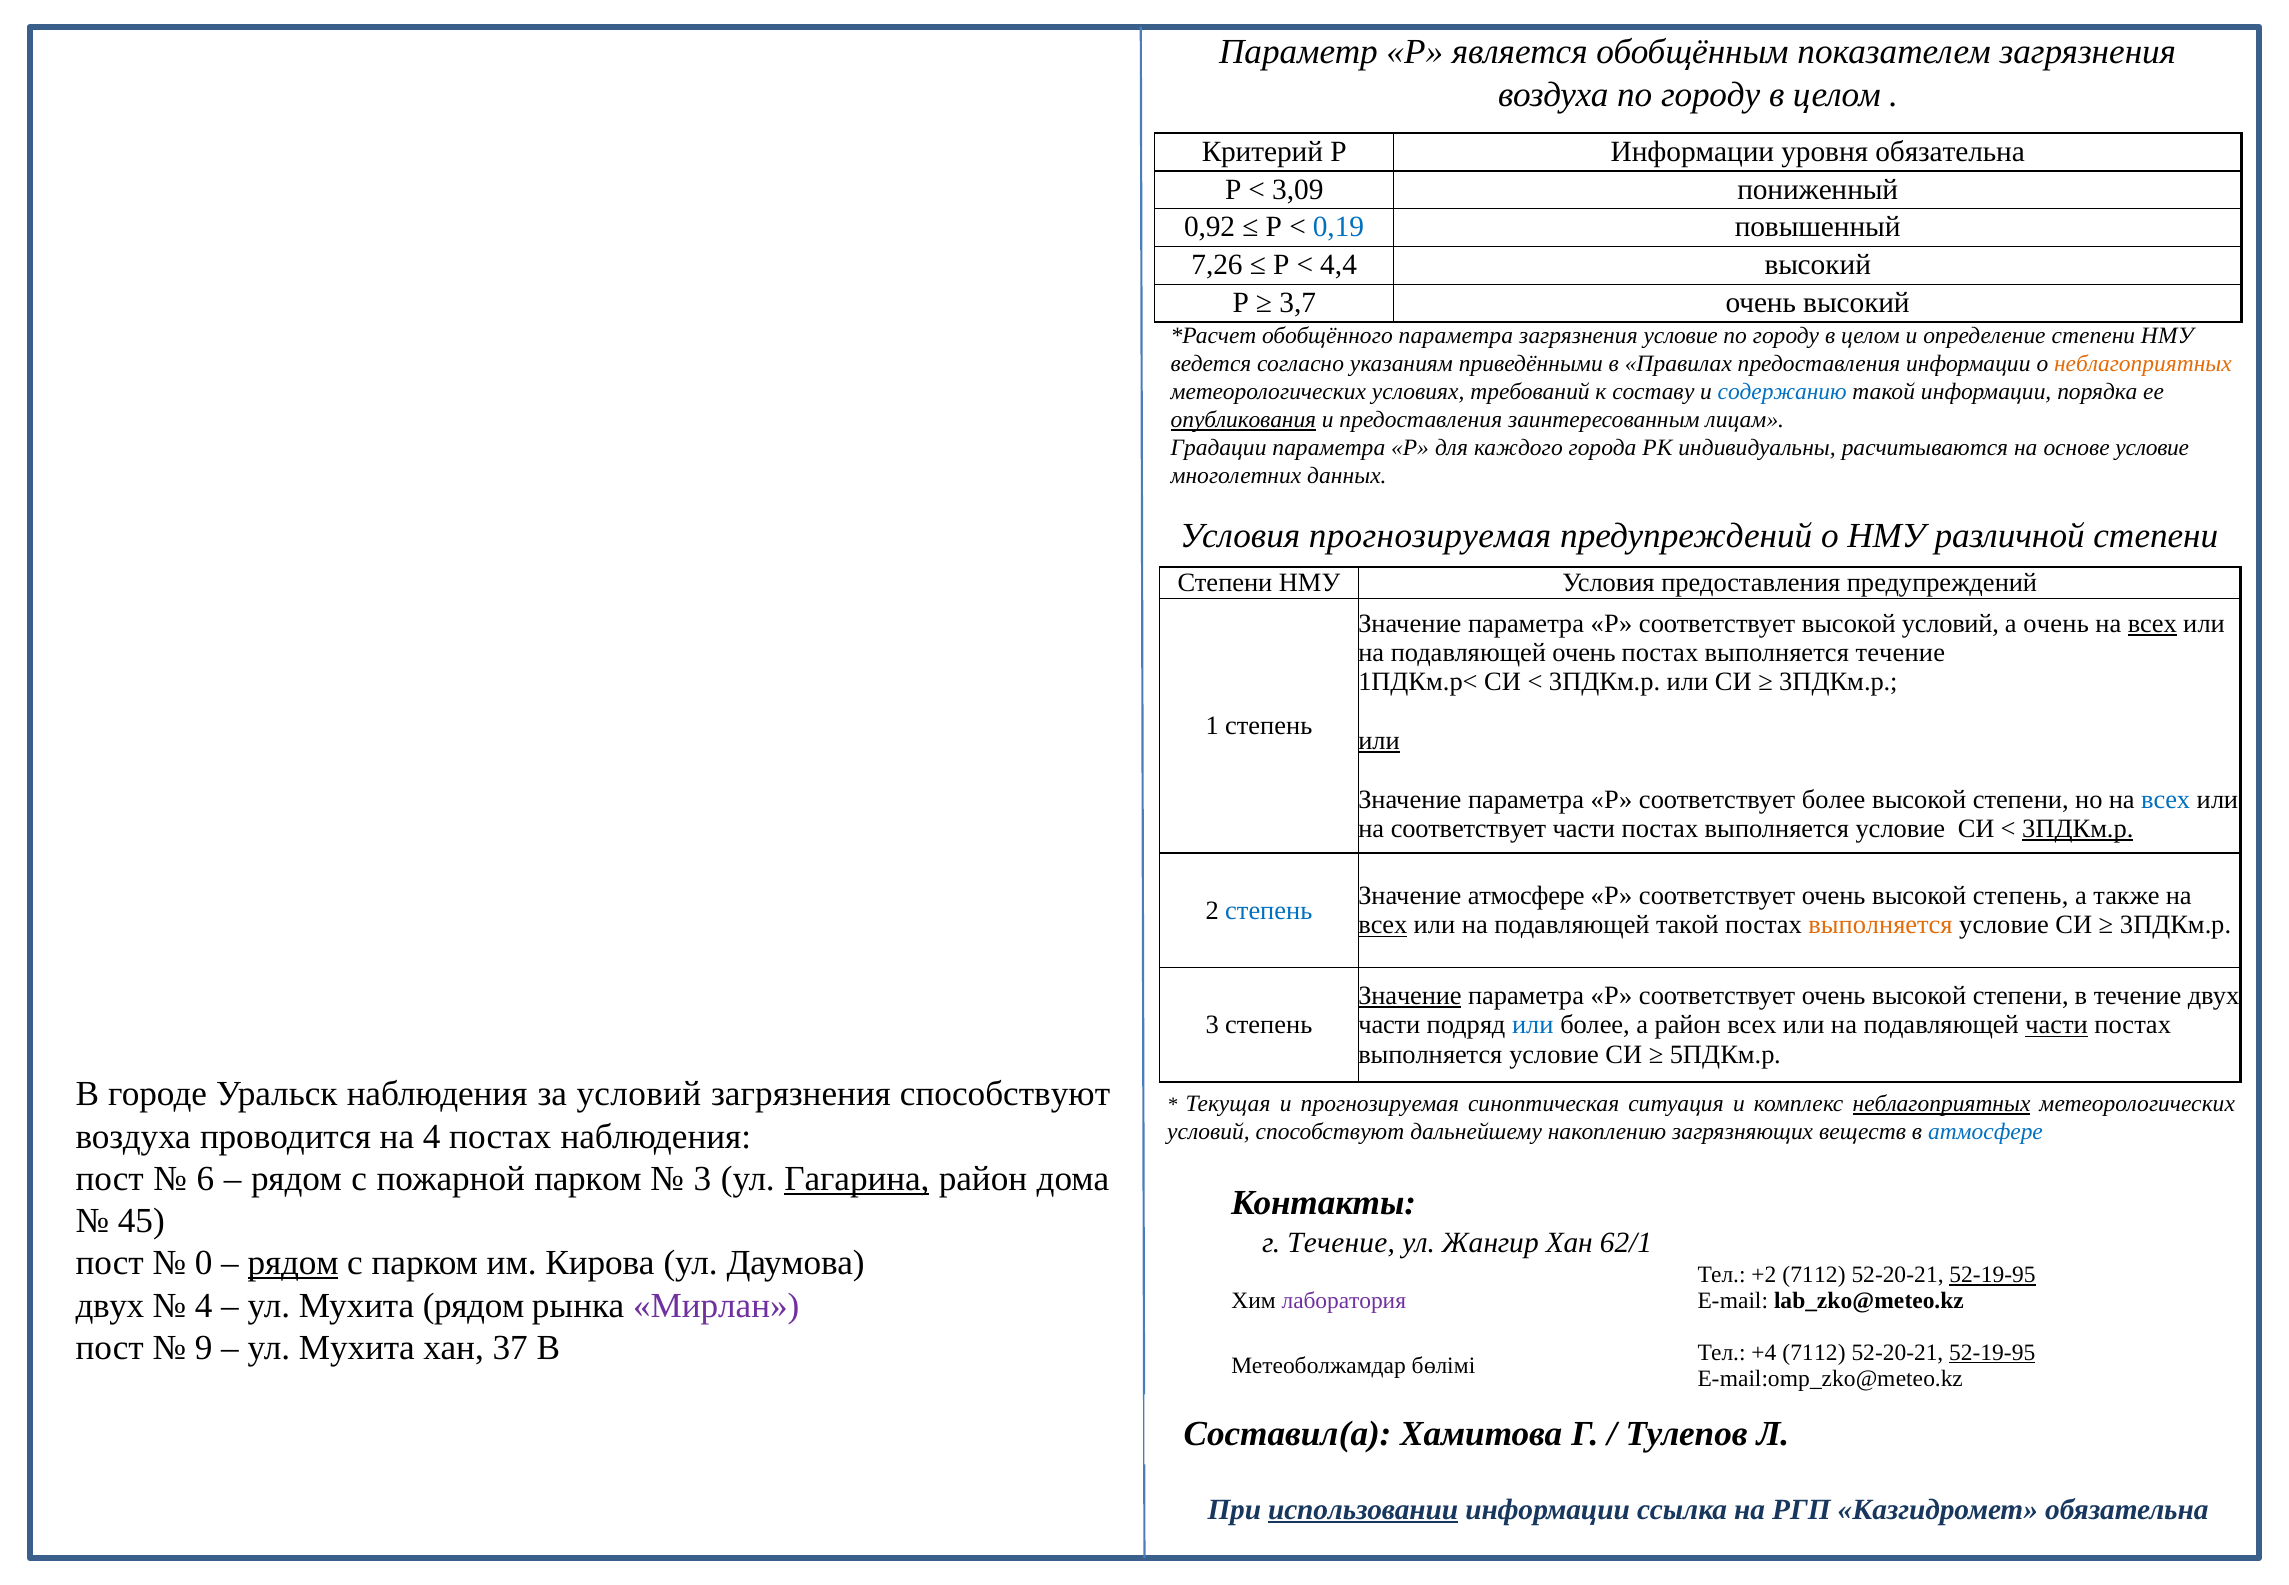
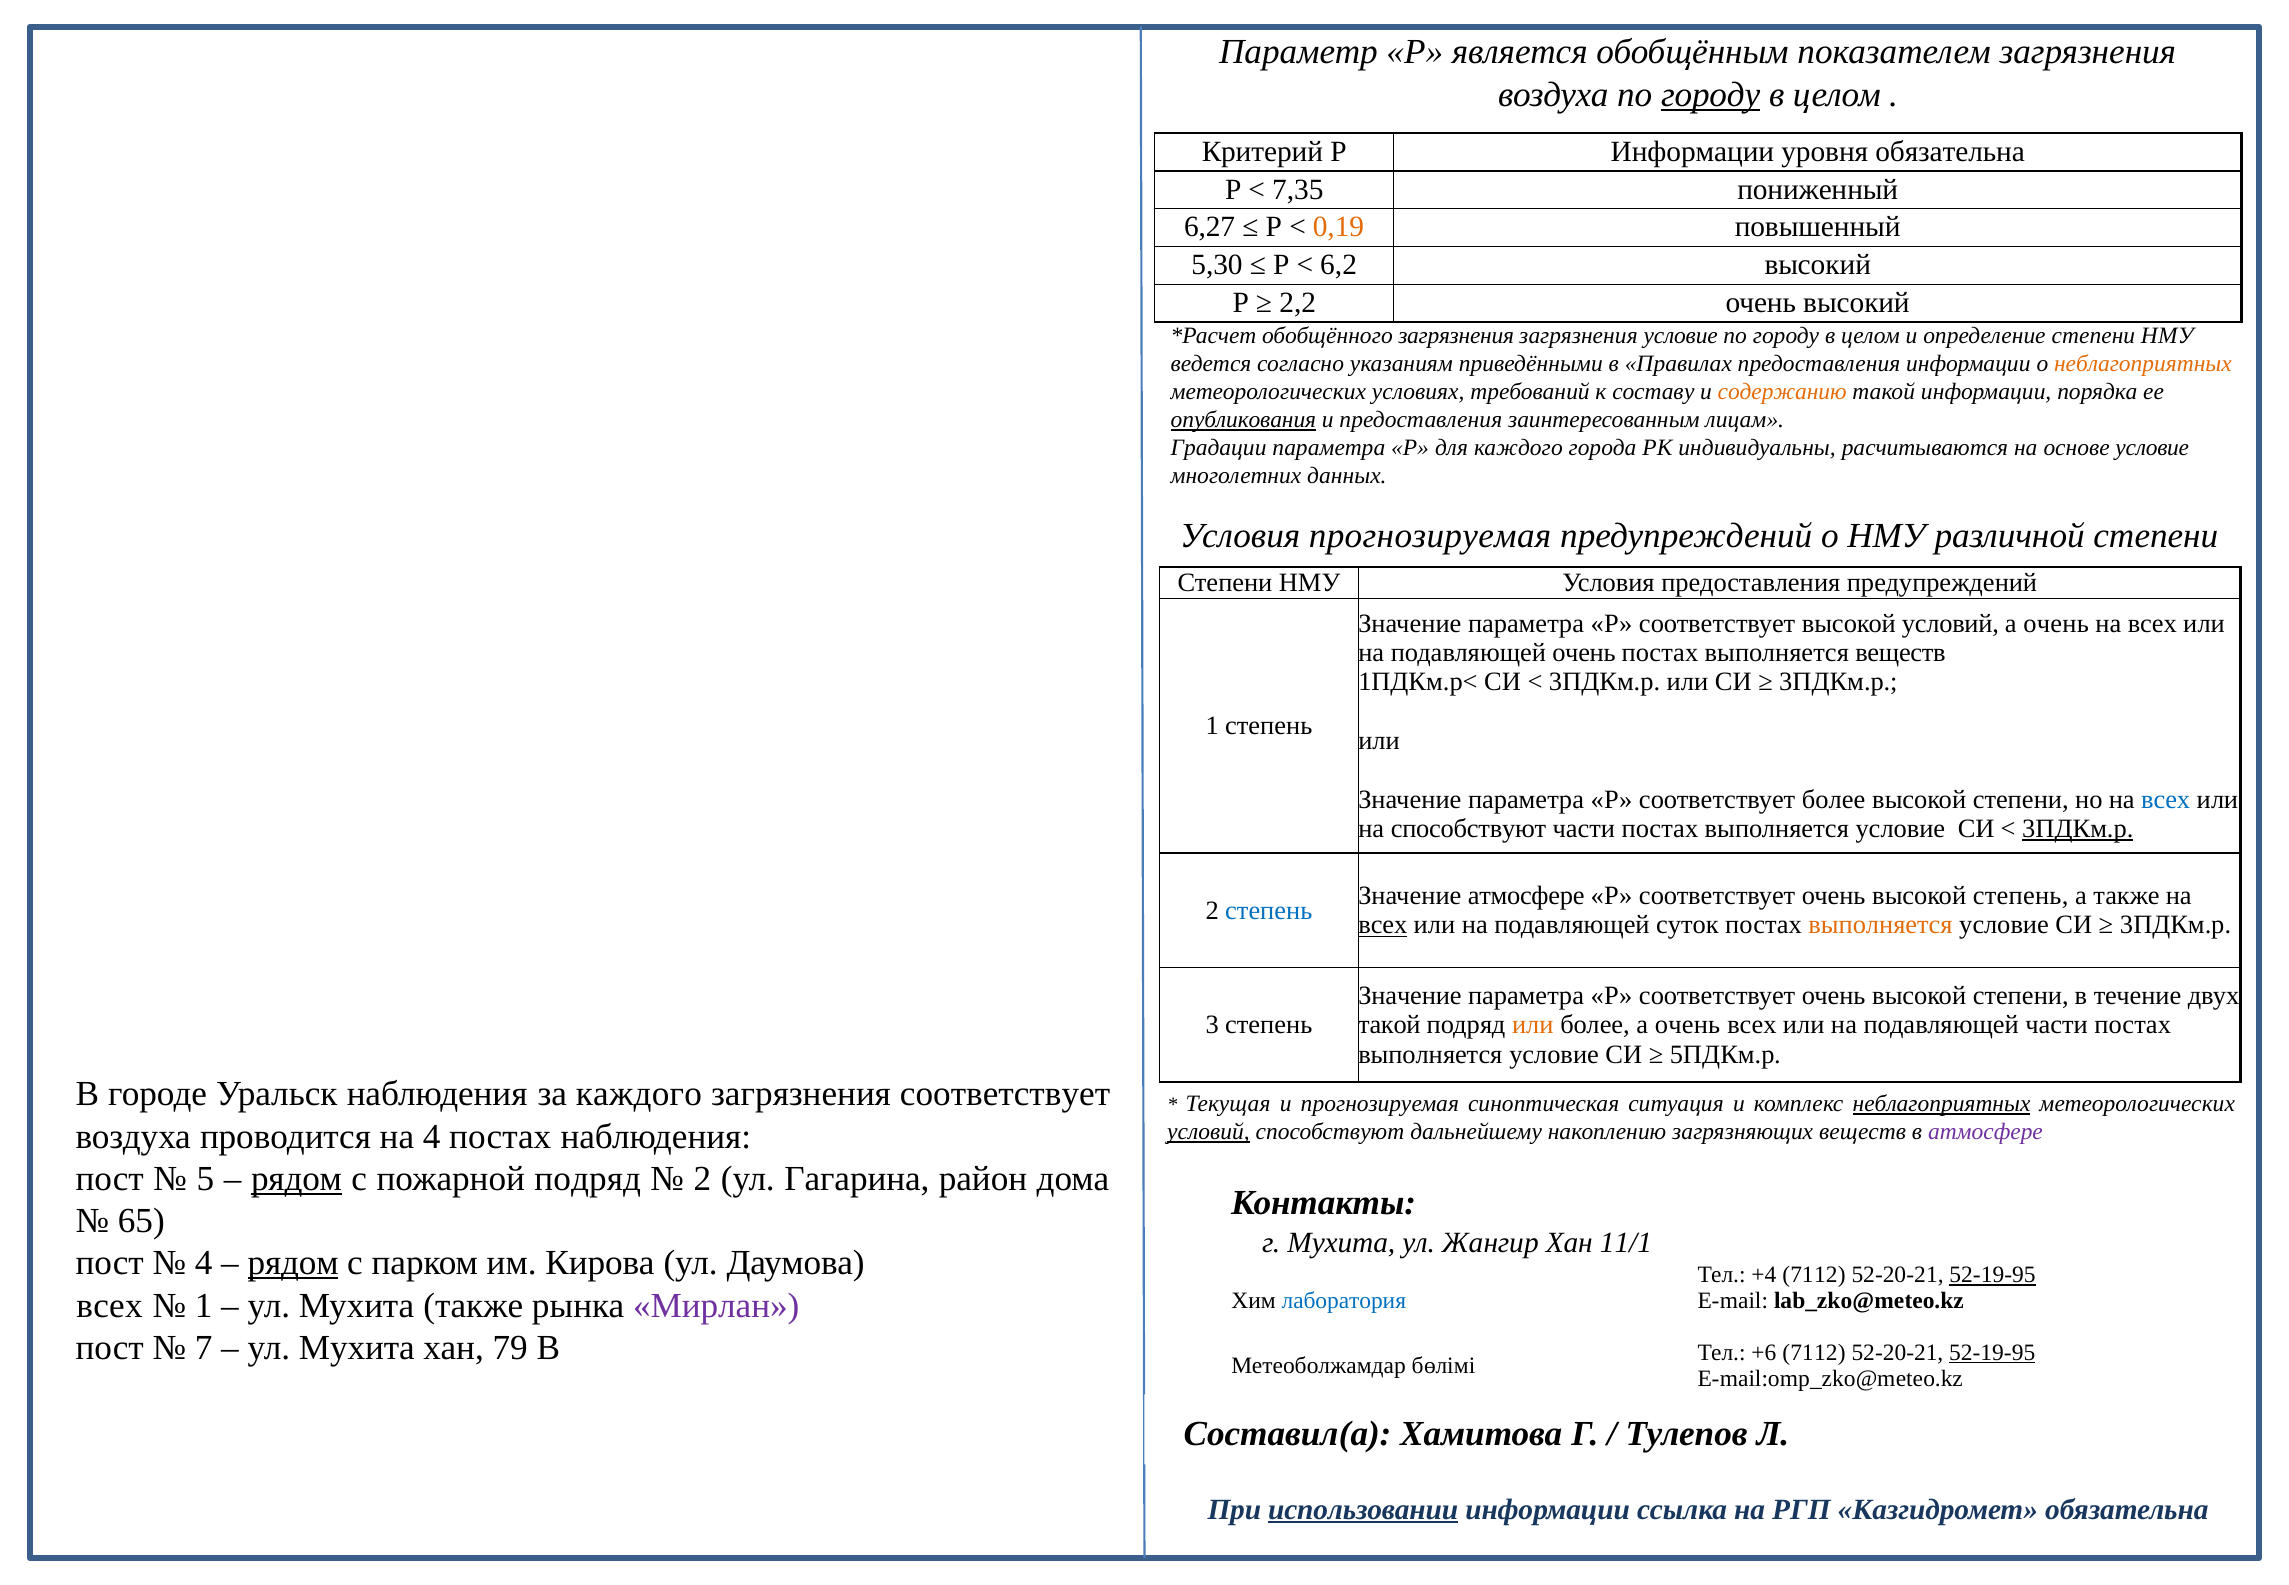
городу at (1711, 95) underline: none -> present
3,09: 3,09 -> 7,35
0,92: 0,92 -> 6,27
0,19 colour: blue -> orange
7,26: 7,26 -> 5,30
4,4: 4,4 -> 6,2
3,7: 3,7 -> 2,2
обобщённого параметра: параметра -> загрязнения
содержанию colour: blue -> orange
всех at (2152, 623) underline: present -> none
выполняется течение: течение -> веществ
или at (1379, 741) underline: present -> none
на соответствует: соответствует -> способствуют
подавляющей такой: такой -> суток
Значение at (1410, 996) underline: present -> none
части at (1389, 1025): части -> такой
или at (1533, 1025) colour: blue -> orange
более а район: район -> очень
части at (2057, 1025) underline: present -> none
за условий: условий -> каждого
загрязнения способствуют: способствуют -> соответствует
условий at (1208, 1132) underline: none -> present
атмосфере at (1985, 1132) colour: blue -> purple
6: 6 -> 5
рядом at (296, 1178) underline: none -> present
пожарной парком: парком -> подряд
3 at (703, 1178): 3 -> 2
Гагарина underline: present -> none
45: 45 -> 65
г Течение: Течение -> Мухита
62/1: 62/1 -> 11/1
0 at (204, 1263): 0 -> 4
+2: +2 -> +4
двух at (110, 1305): двух -> всех
4 at (204, 1305): 4 -> 1
Мухита рядом: рядом -> также
лаборатория colour: purple -> blue
9: 9 -> 7
37: 37 -> 79
+4: +4 -> +6
